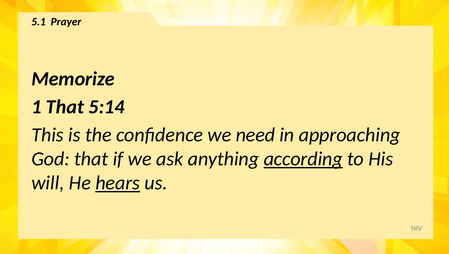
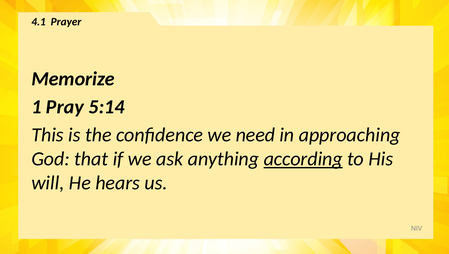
5.1: 5.1 -> 4.1
1 That: That -> Pray
hears underline: present -> none
